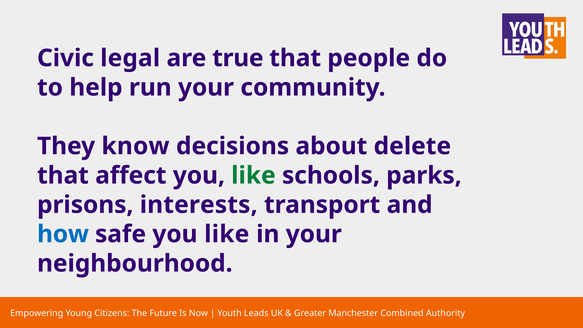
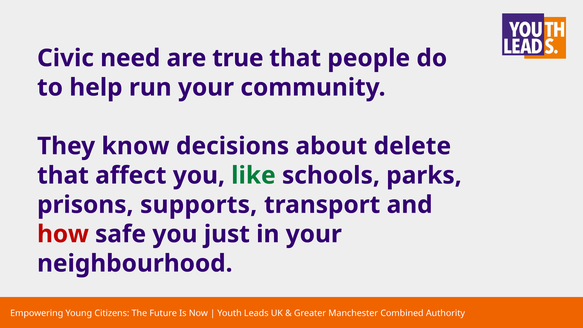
legal: legal -> need
interests: interests -> supports
how colour: blue -> red
safe you like: like -> just
